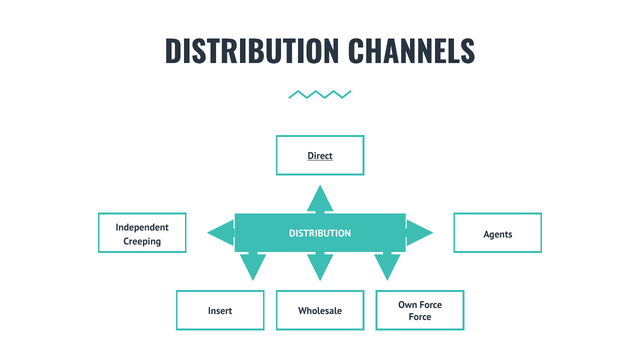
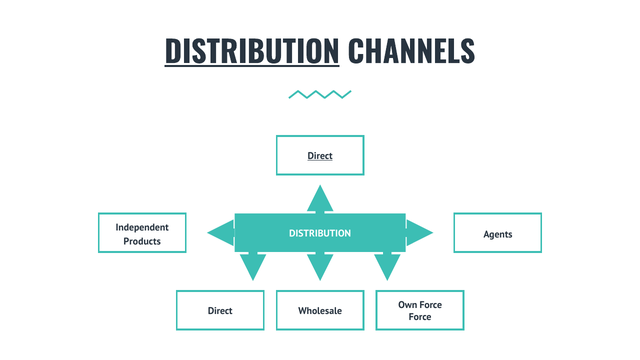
DISTRIBUTION at (252, 53) underline: none -> present
Creeping: Creeping -> Products
Insert at (220, 311): Insert -> Direct
